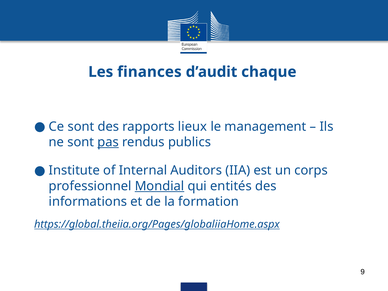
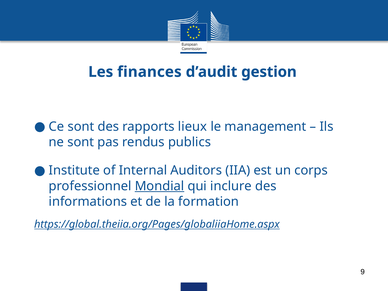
chaque: chaque -> gestion
pas underline: present -> none
entités: entités -> inclure
